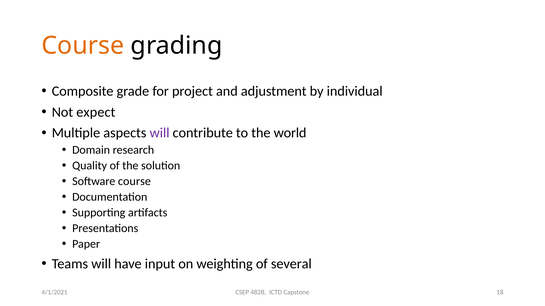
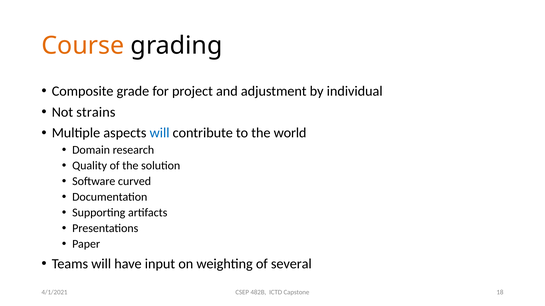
expect: expect -> strains
will at (160, 133) colour: purple -> blue
Software course: course -> curved
